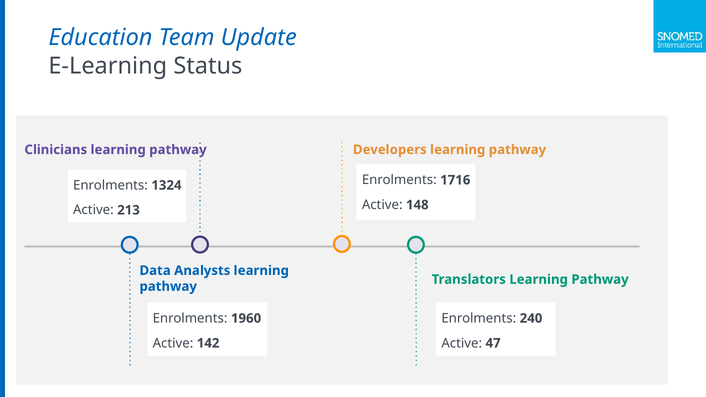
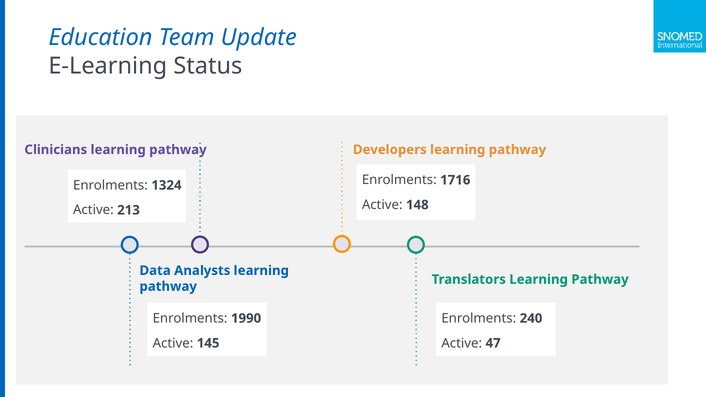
1960: 1960 -> 1990
142: 142 -> 145
